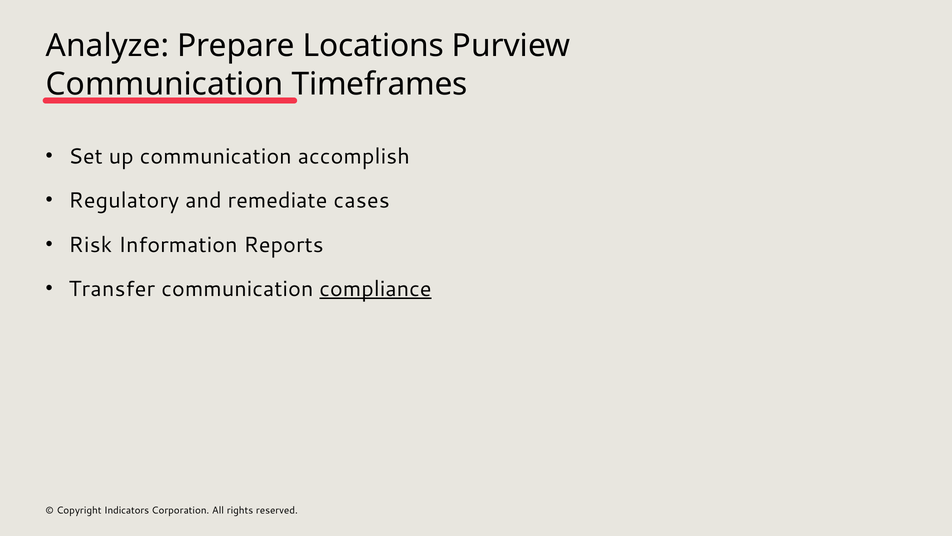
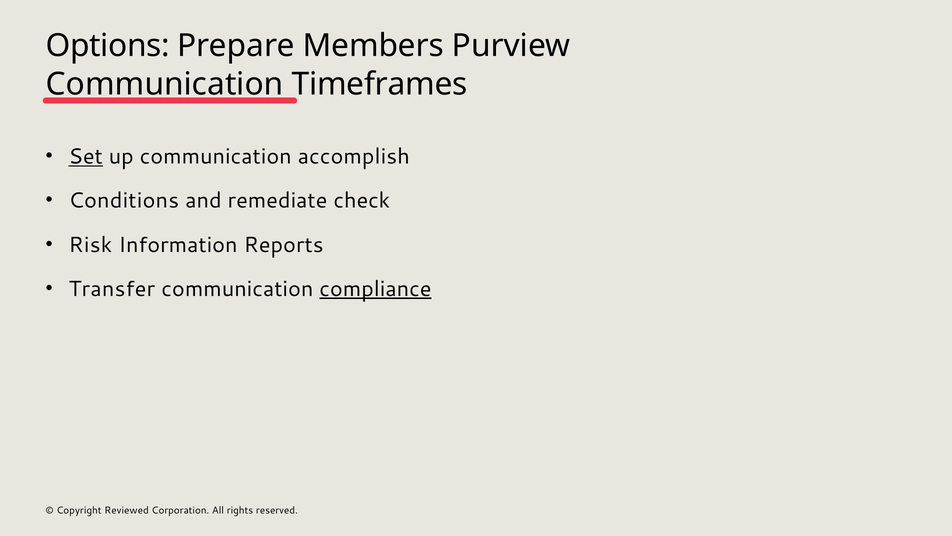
Analyze: Analyze -> Options
Locations: Locations -> Members
Set underline: none -> present
Regulatory: Regulatory -> Conditions
cases: cases -> check
Indicators: Indicators -> Reviewed
